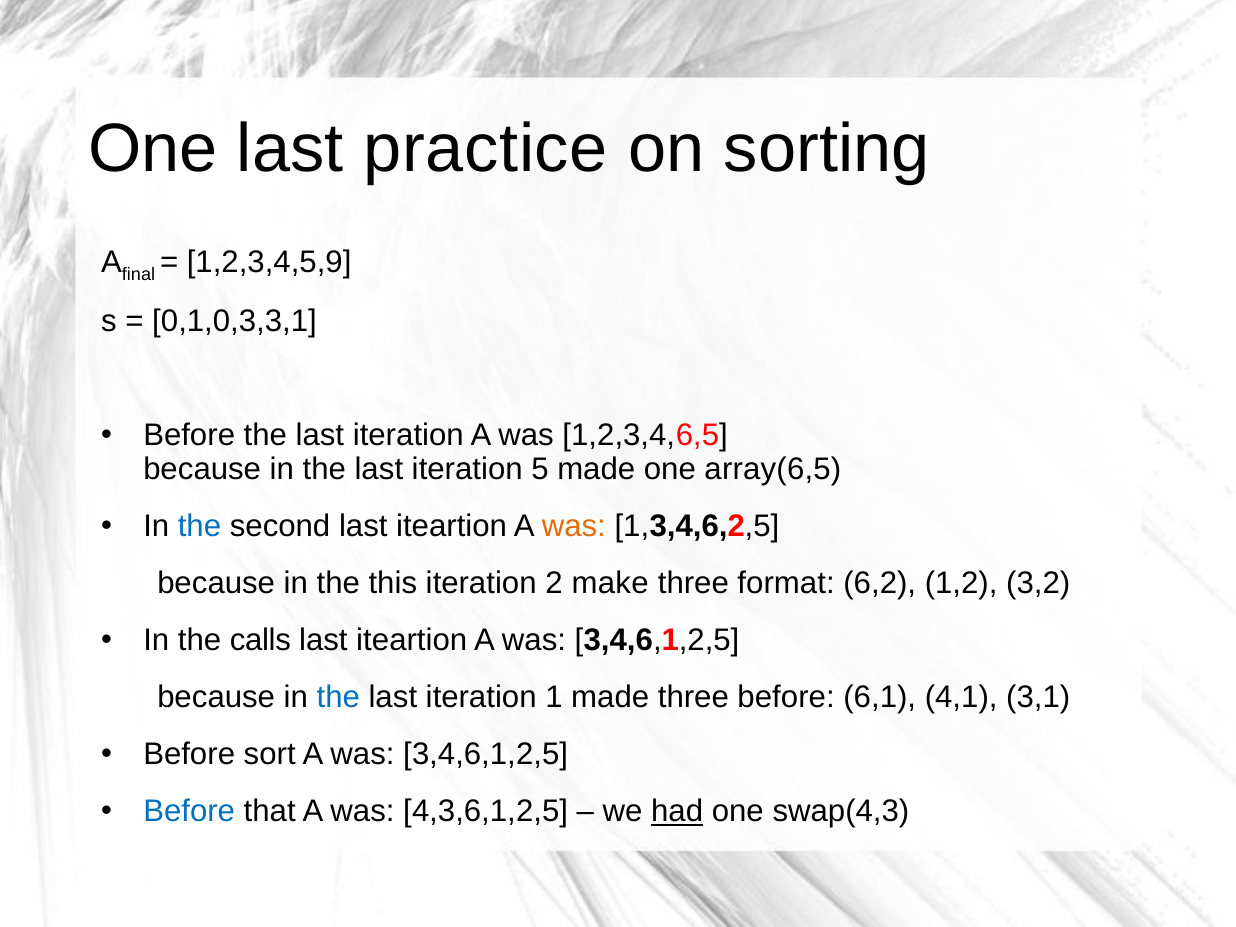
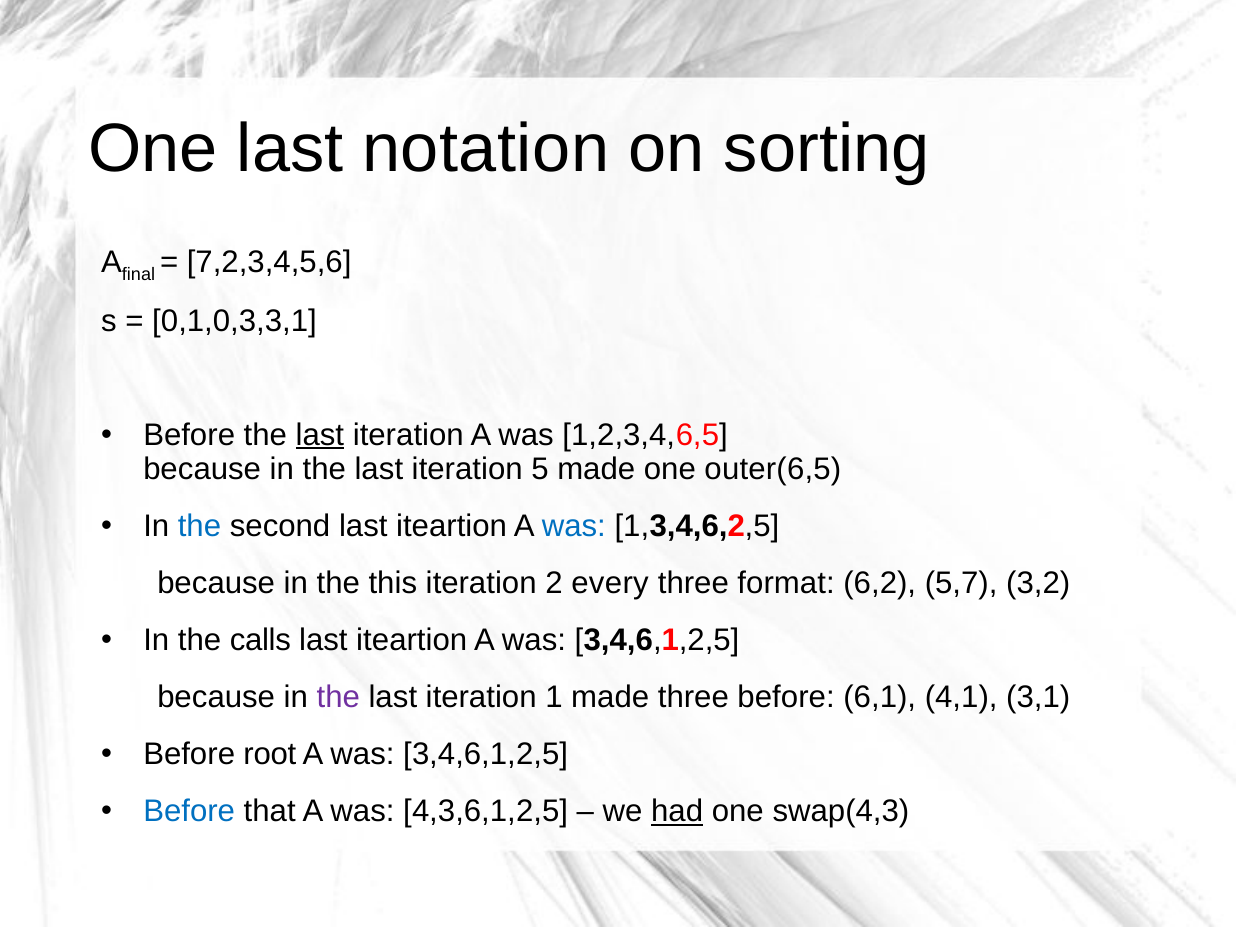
practice: practice -> notation
1,2,3,4,5,9: 1,2,3,4,5,9 -> 7,2,3,4,5,6
last at (320, 435) underline: none -> present
array(6,5: array(6,5 -> outer(6,5
was at (574, 527) colour: orange -> blue
make: make -> every
1,2: 1,2 -> 5,7
the at (338, 698) colour: blue -> purple
sort: sort -> root
